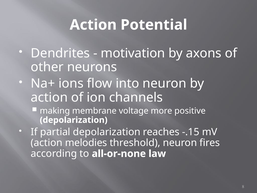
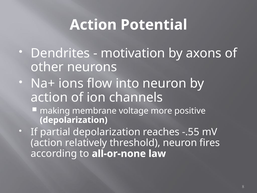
-.15: -.15 -> -.55
melodies: melodies -> relatively
